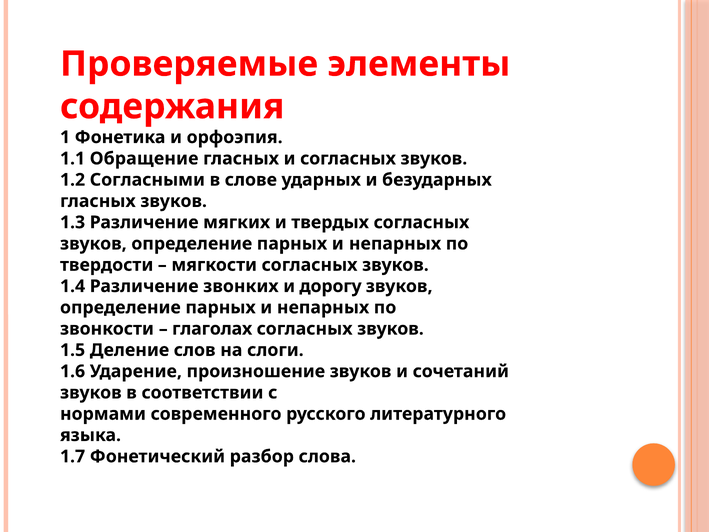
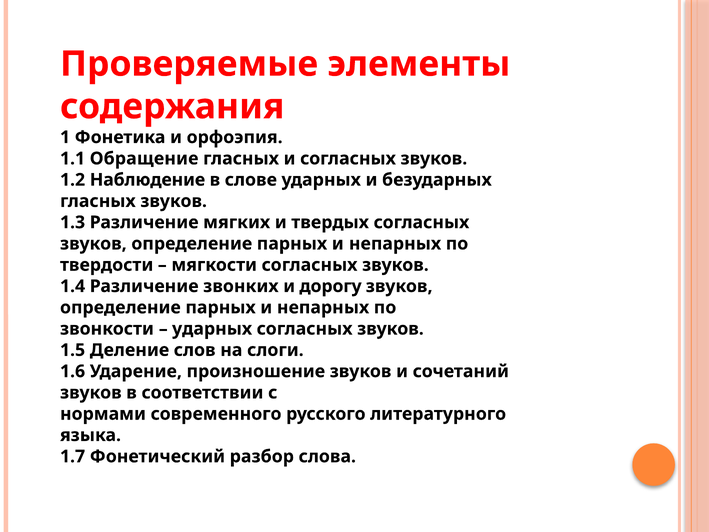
Согласными: Согласными -> Наблюдение
глаголах at (212, 329): глаголах -> ударных
